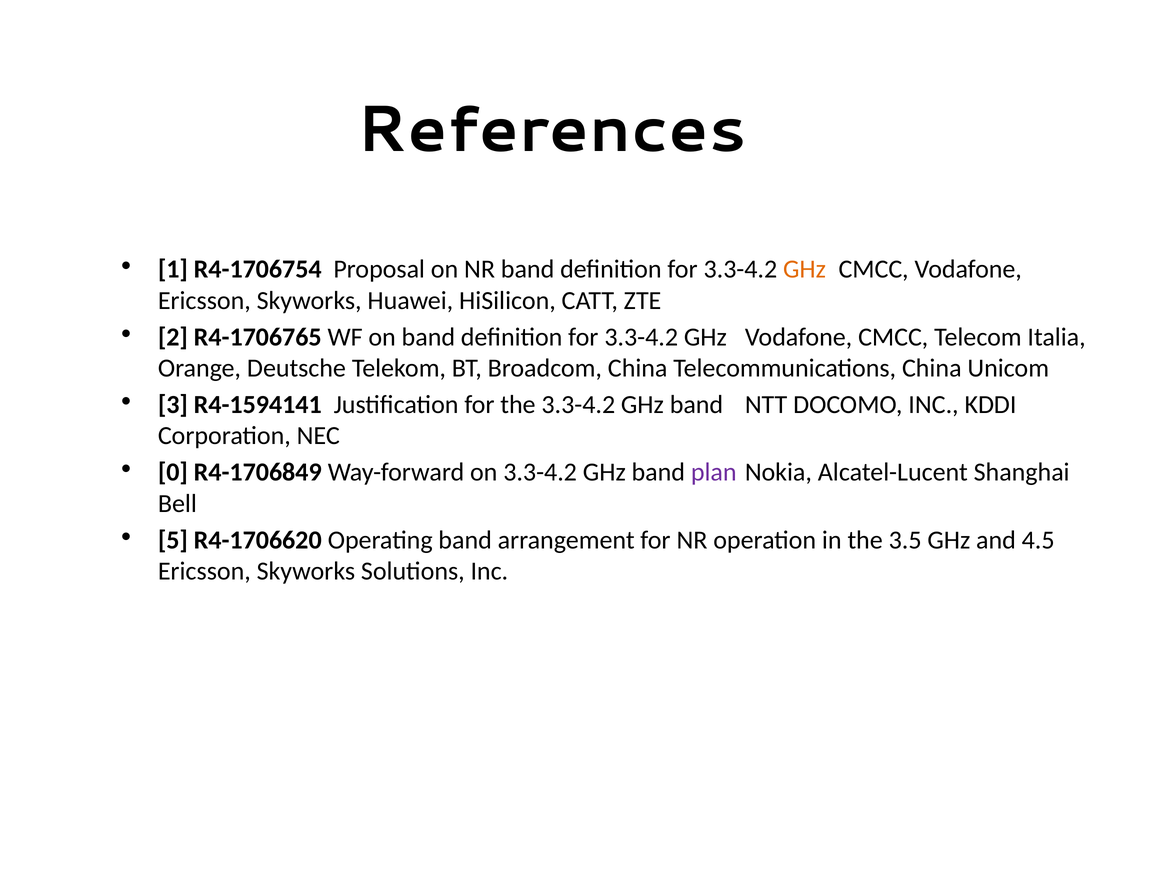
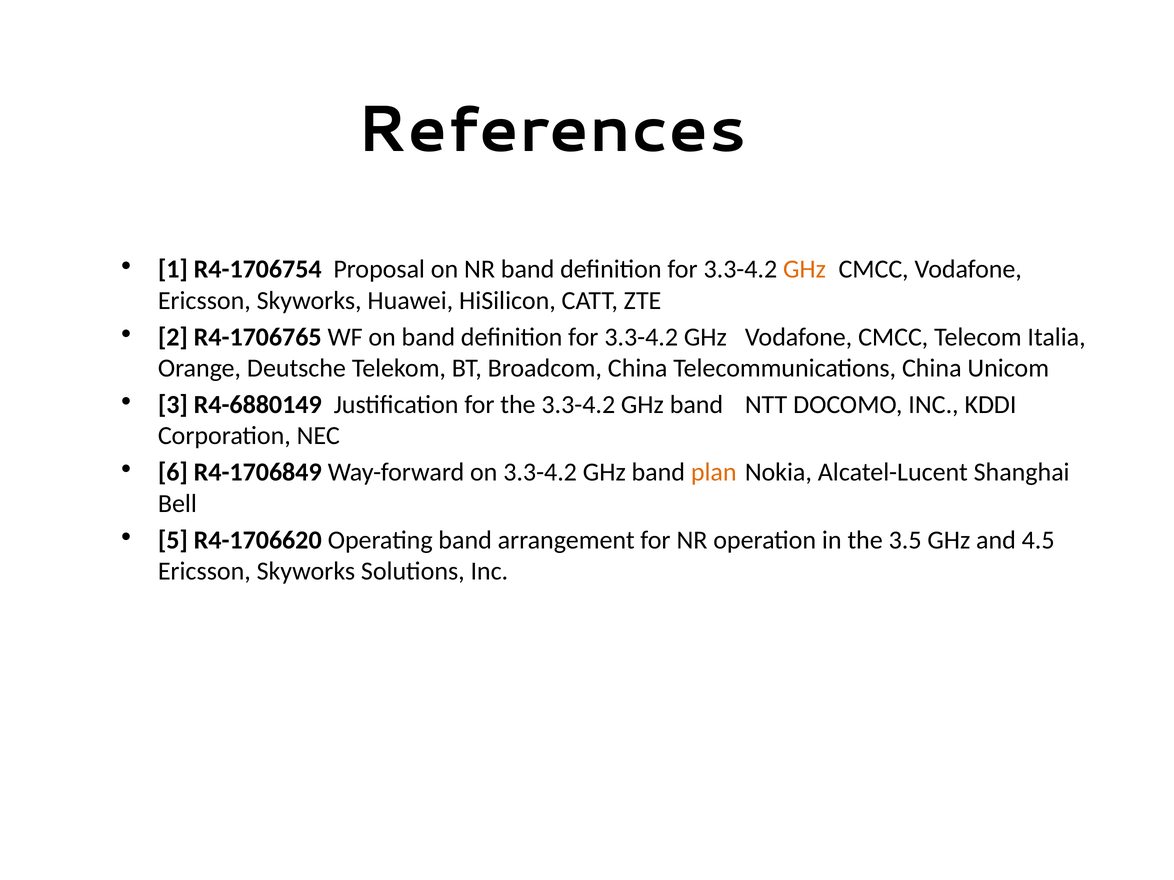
R4-1594141: R4-1594141 -> R4-6880149
0: 0 -> 6
plan colour: purple -> orange
